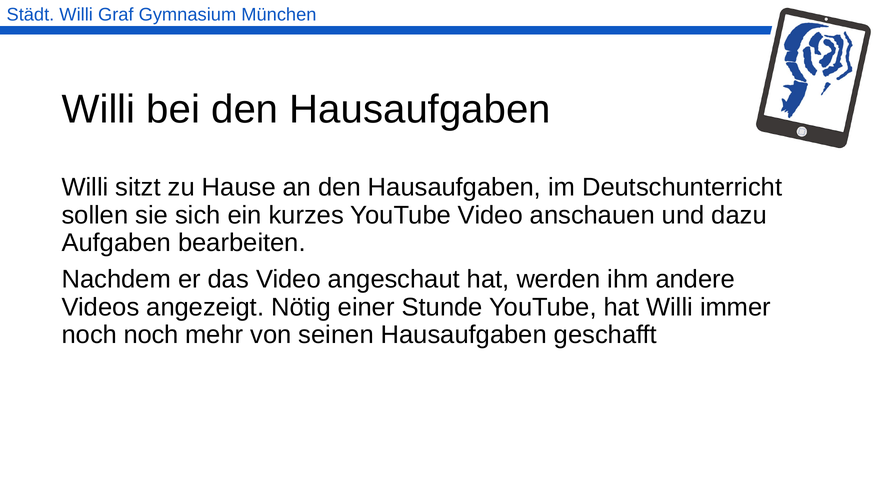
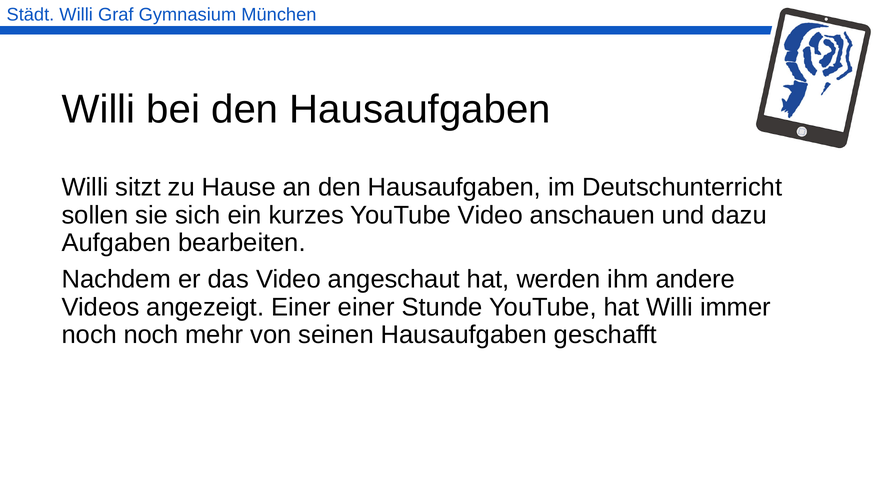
angezeigt Nötig: Nötig -> Einer
